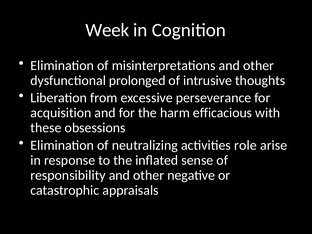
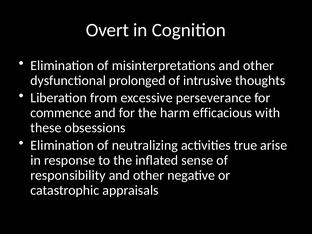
Week: Week -> Overt
acquisition: acquisition -> commence
role: role -> true
